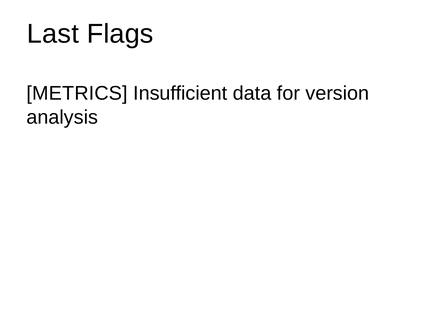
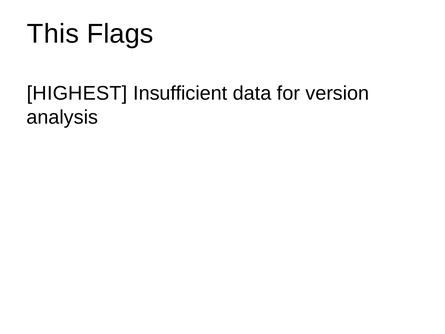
Last: Last -> This
METRICS: METRICS -> HIGHEST
